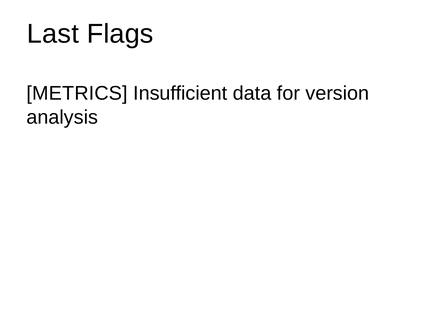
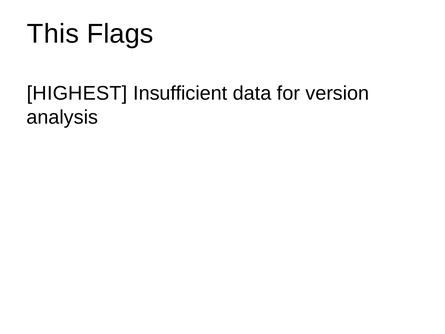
Last: Last -> This
METRICS: METRICS -> HIGHEST
